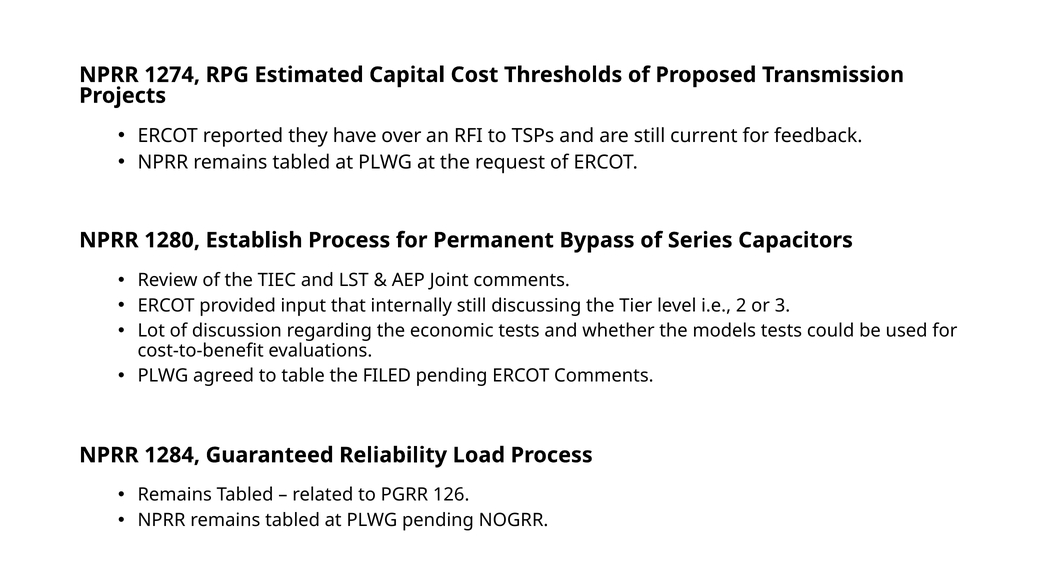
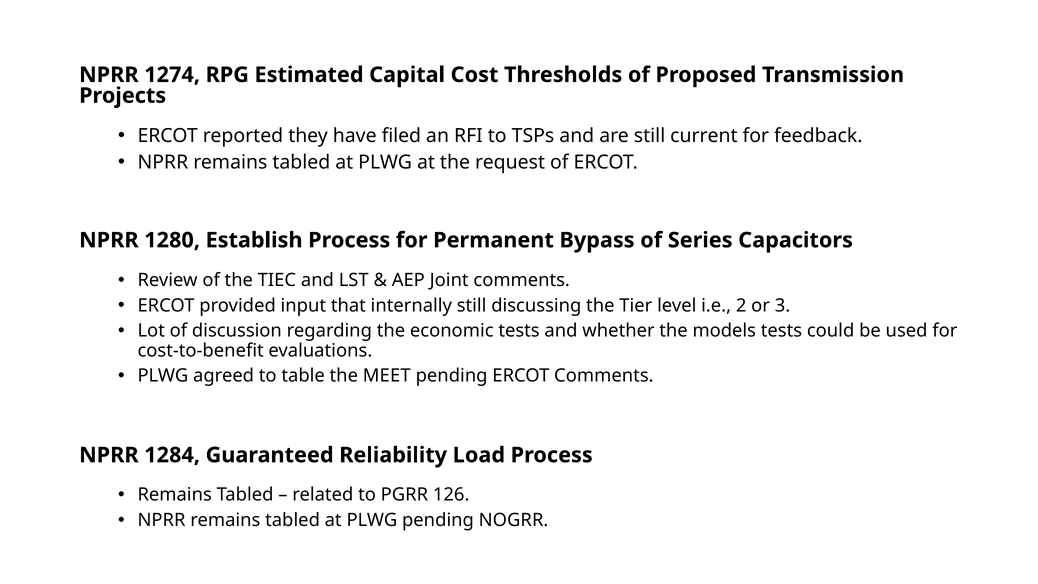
over: over -> filed
FILED: FILED -> MEET
